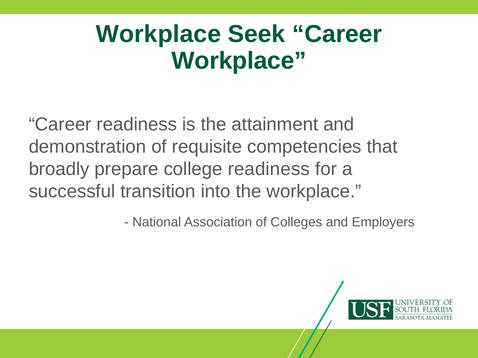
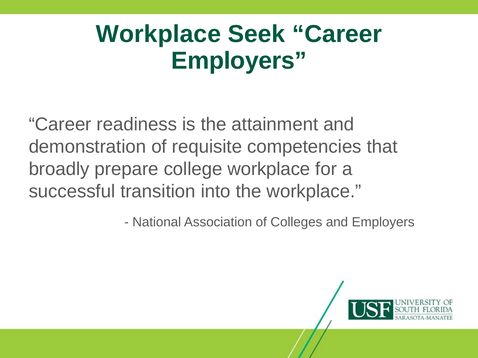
Workplace at (239, 61): Workplace -> Employers
college readiness: readiness -> workplace
